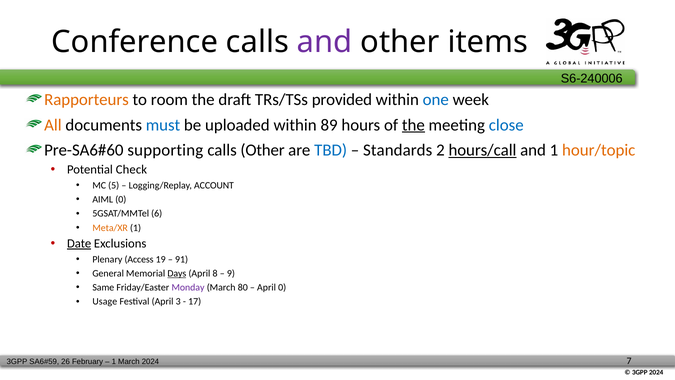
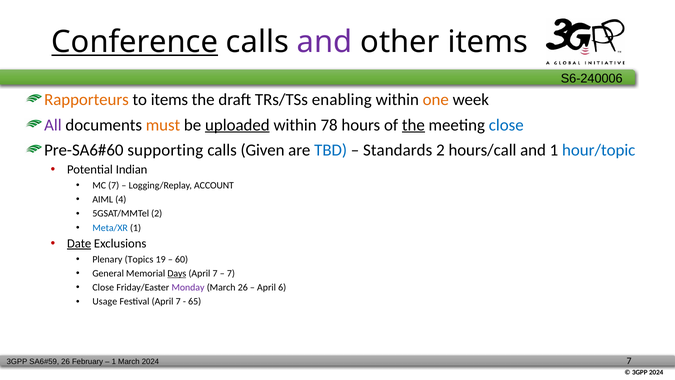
Conference underline: none -> present
to room: room -> items
provided: provided -> enabling
one colour: blue -> orange
All colour: orange -> purple
must colour: blue -> orange
uploaded underline: none -> present
89: 89 -> 78
calls Other: Other -> Given
hours/call underline: present -> none
hour/topic colour: orange -> blue
Check: Check -> Indian
MC 5: 5 -> 7
AIML 0: 0 -> 4
5GSAT/MMTel 6: 6 -> 2
Meta/XR colour: orange -> blue
Access: Access -> Topics
91: 91 -> 60
8 at (215, 273): 8 -> 7
9 at (231, 273): 9 -> 7
Same at (103, 287): Same -> Close
March 80: 80 -> 26
April 0: 0 -> 6
Festival April 3: 3 -> 7
17: 17 -> 65
